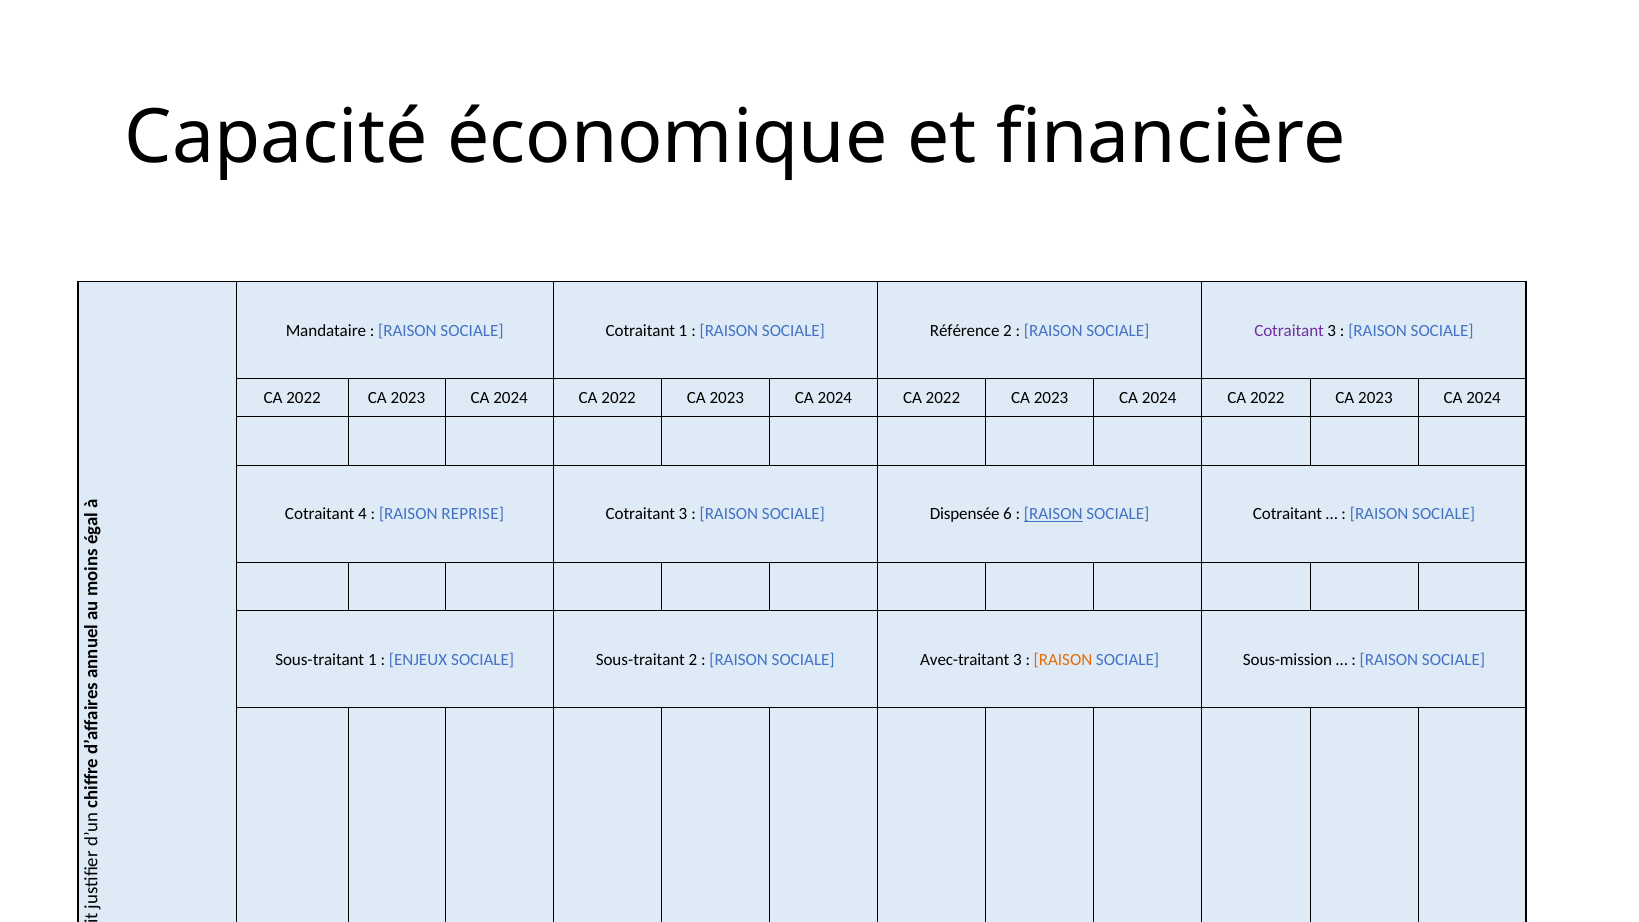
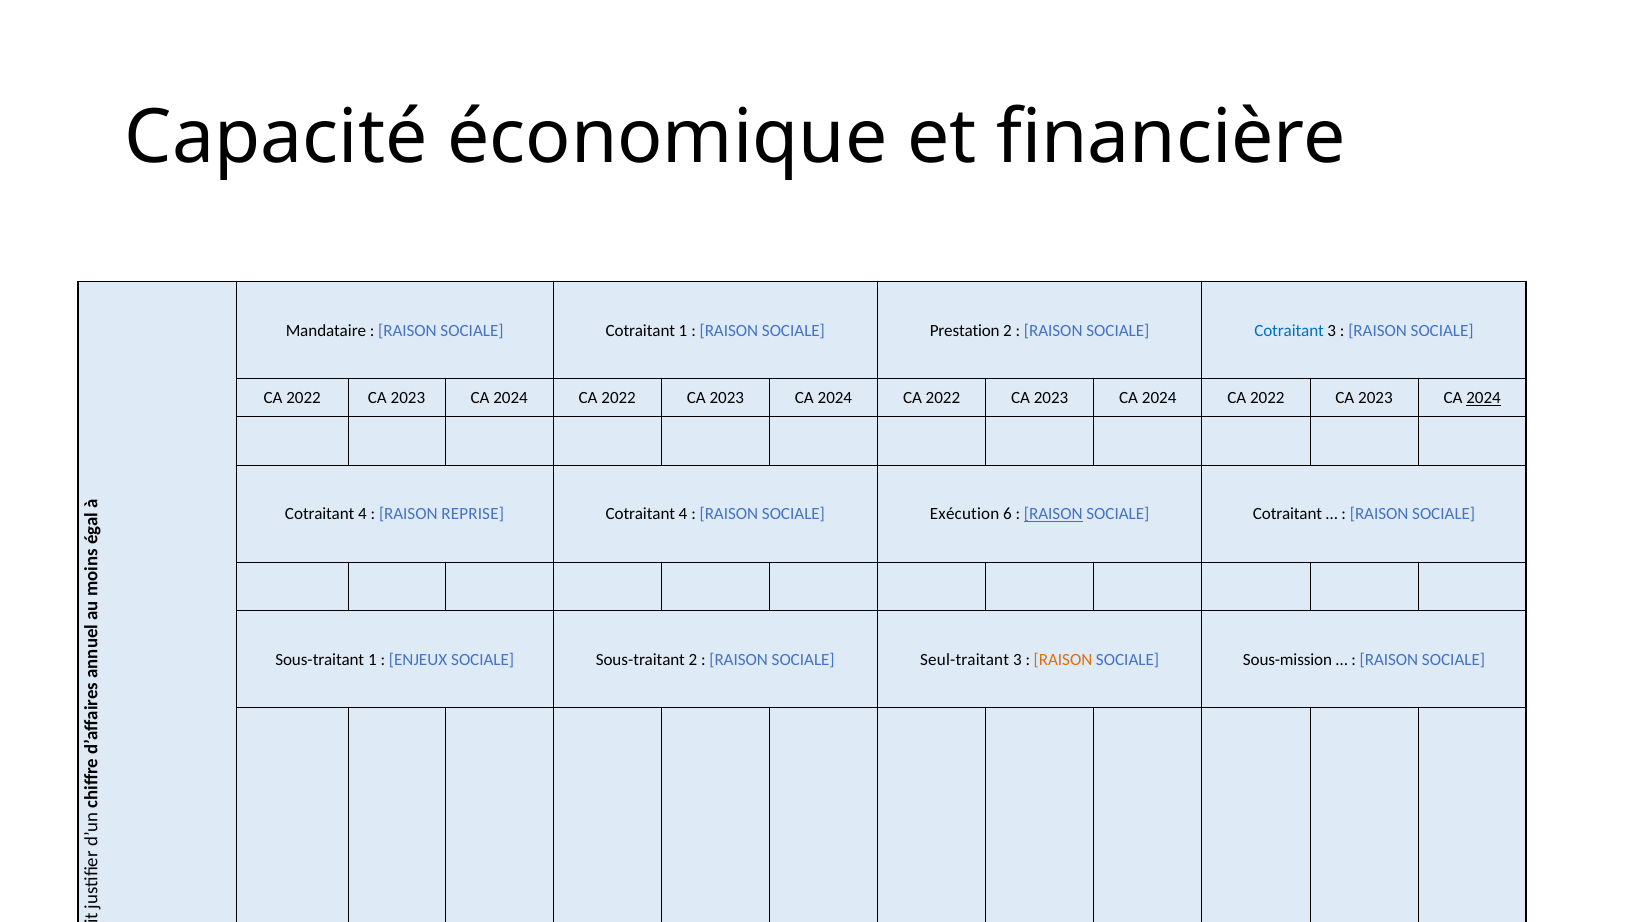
Référence: Référence -> Prestation
Cotraitant at (1289, 331) colour: purple -> blue
2024 at (1484, 398) underline: none -> present
3 at (683, 514): 3 -> 4
Dispensée: Dispensée -> Exécution
Avec-traitant: Avec-traitant -> Seul-traitant
